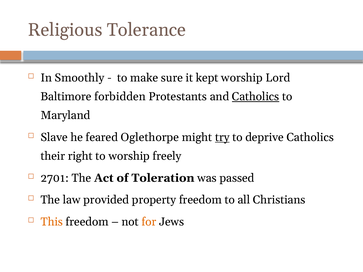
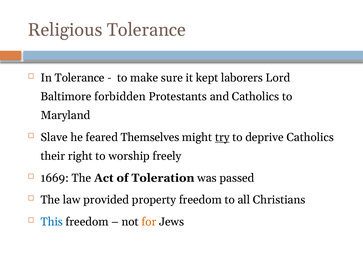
In Smoothly: Smoothly -> Tolerance
kept worship: worship -> laborers
Catholics at (256, 97) underline: present -> none
Oglethorpe: Oglethorpe -> Themselves
2701: 2701 -> 1669
This colour: orange -> blue
